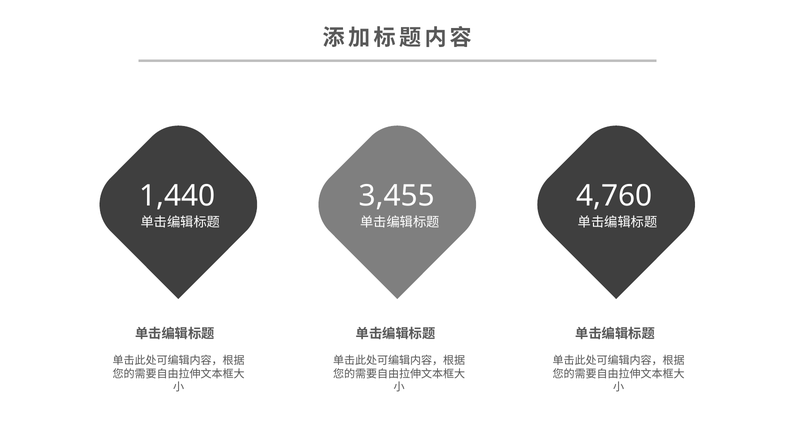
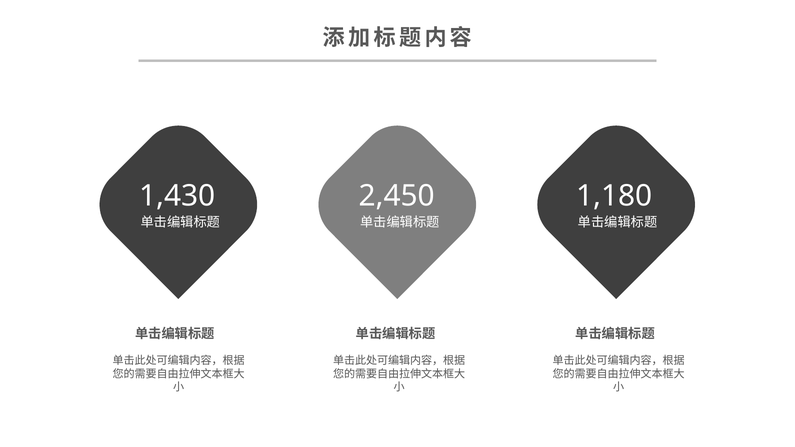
1,440: 1,440 -> 1,430
3,455: 3,455 -> 2,450
4,760: 4,760 -> 1,180
